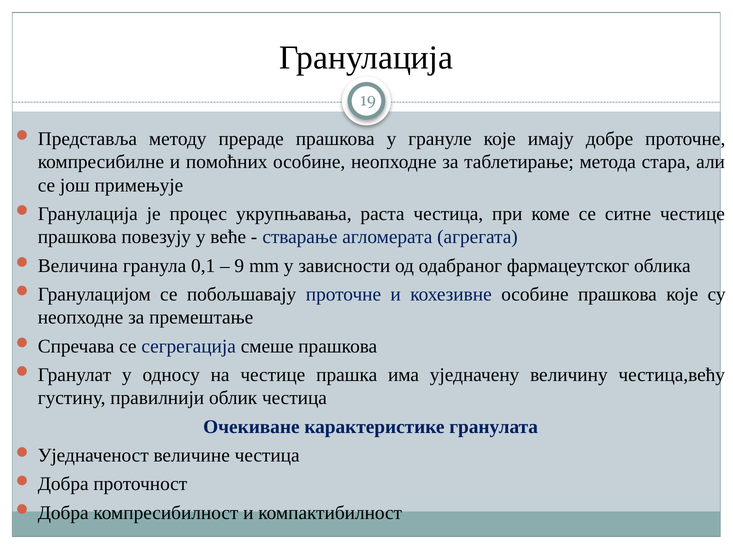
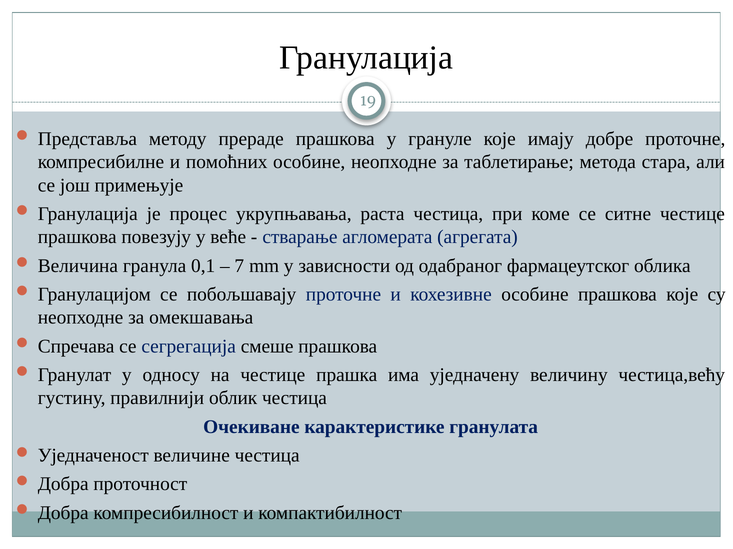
9: 9 -> 7
премештање: премештање -> омекшавања
